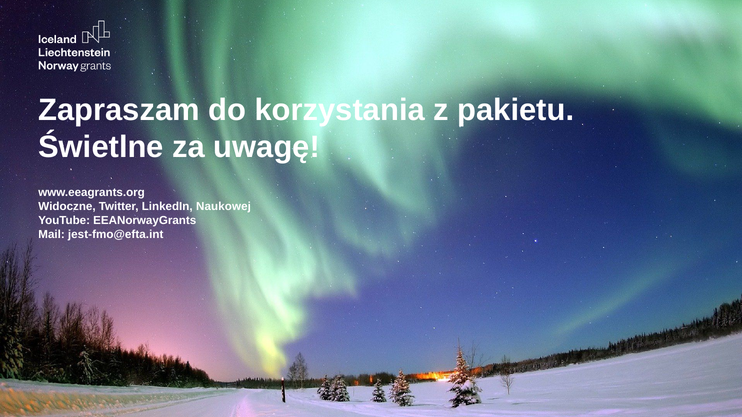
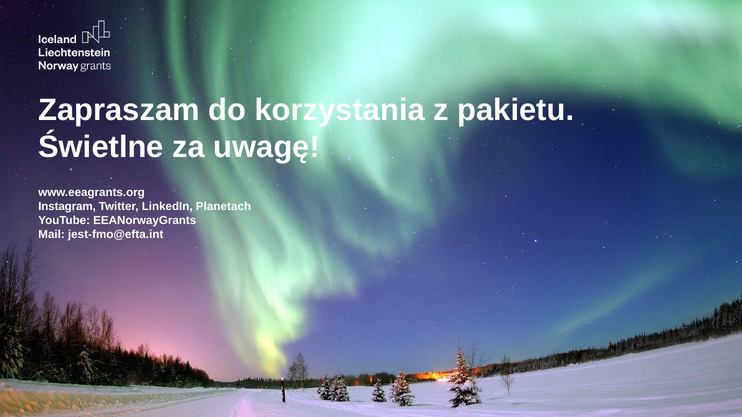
Widoczne: Widoczne -> Instagram
Naukowej: Naukowej -> Planetach
